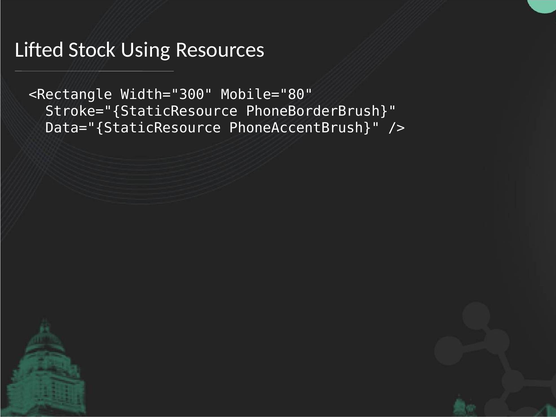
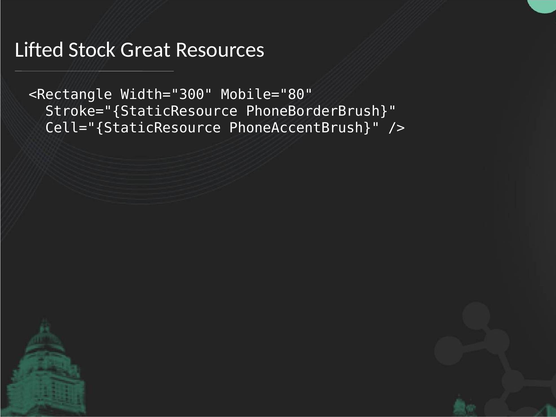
Using: Using -> Great
Data="{StaticResource: Data="{StaticResource -> Cell="{StaticResource
